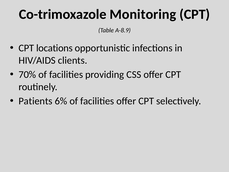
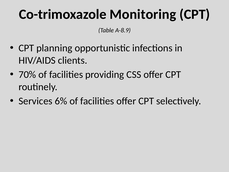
locations: locations -> planning
Patients: Patients -> Services
